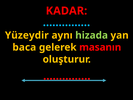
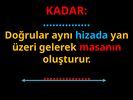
Yüzeydir: Yüzeydir -> Doğrular
hizada colour: light green -> light blue
baca: baca -> üzeri
